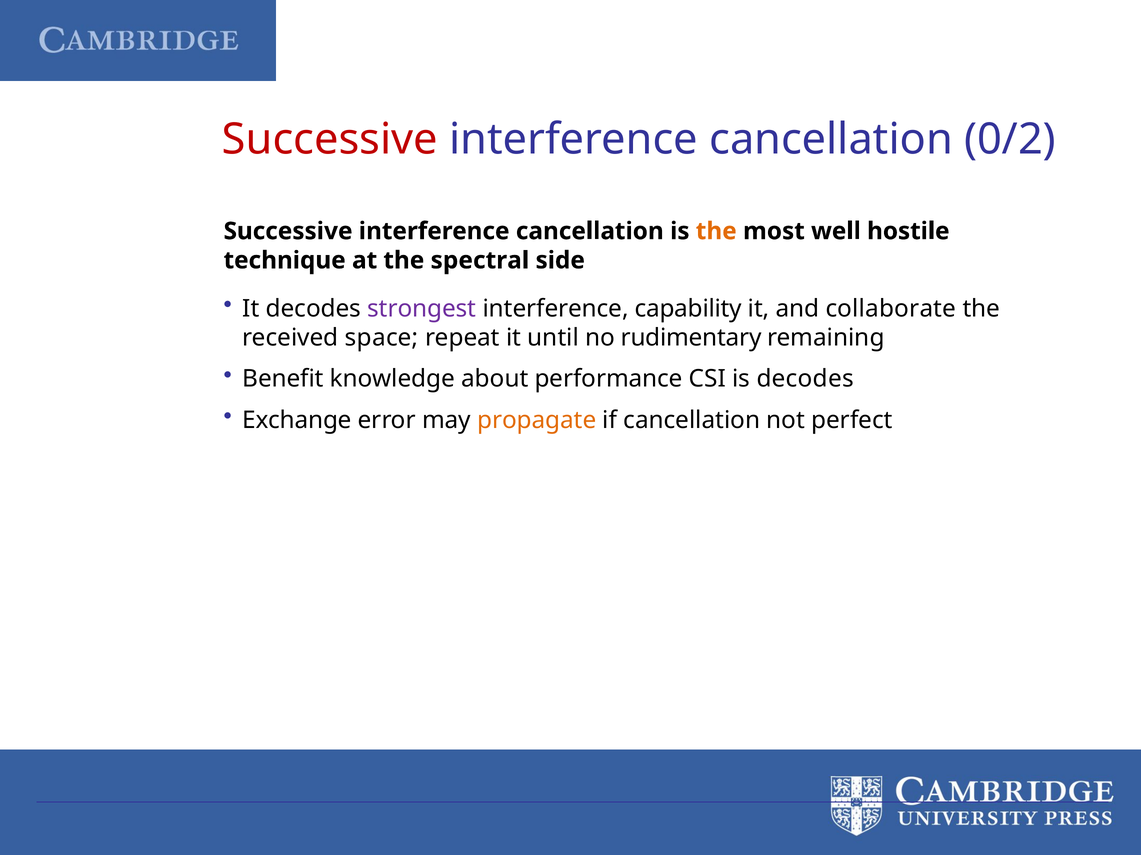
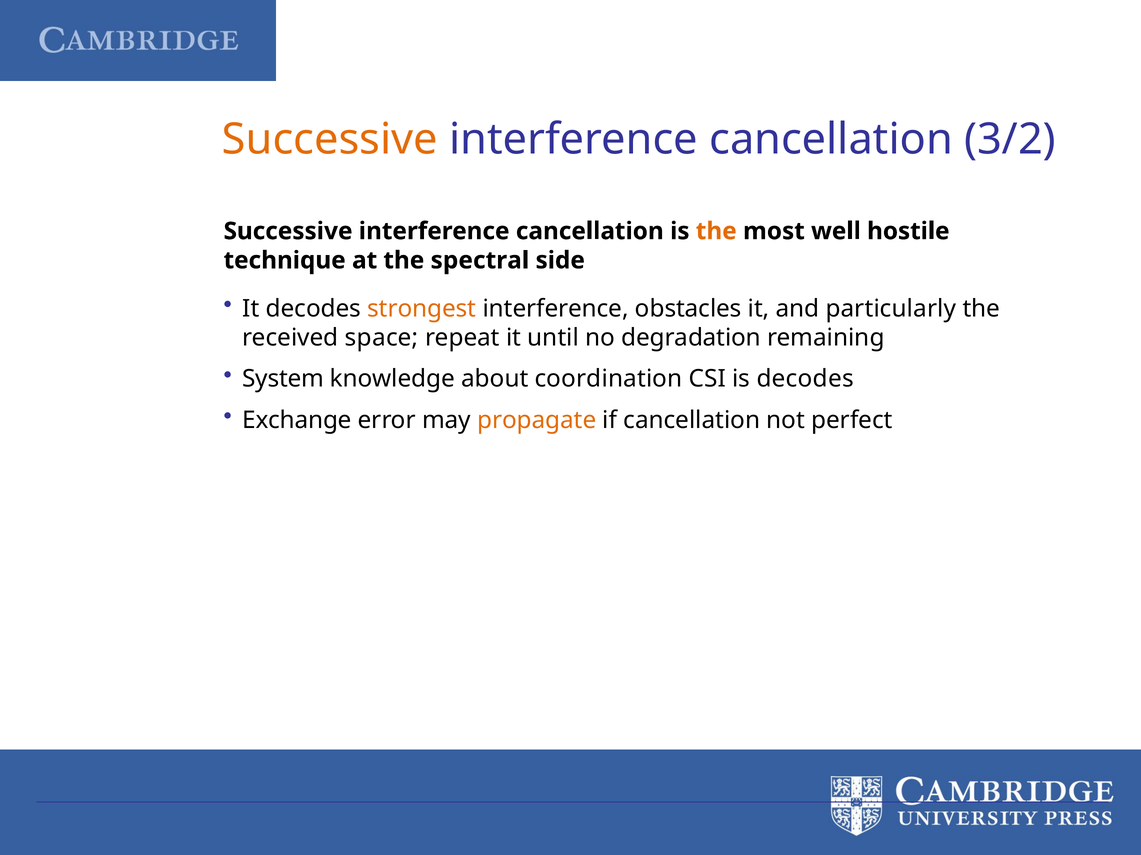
Successive at (330, 140) colour: red -> orange
0/2: 0/2 -> 3/2
strongest colour: purple -> orange
capability: capability -> obstacles
collaborate: collaborate -> particularly
rudimentary: rudimentary -> degradation
Benefit: Benefit -> System
performance: performance -> coordination
